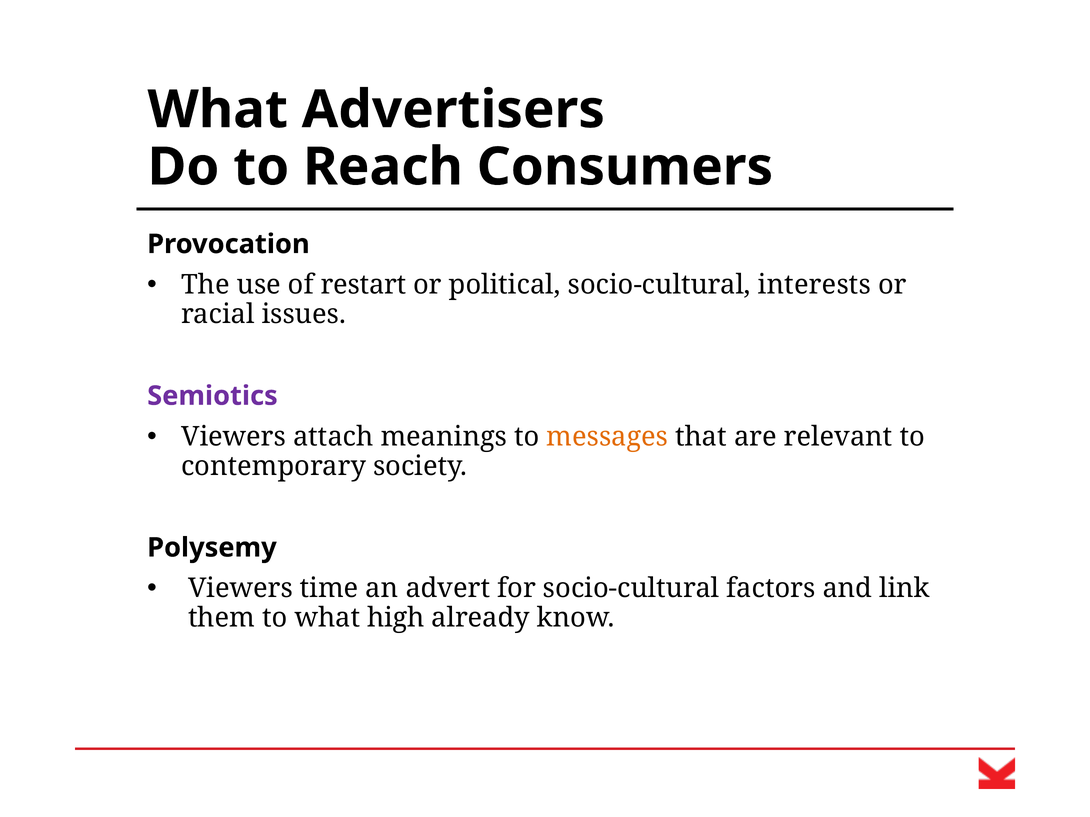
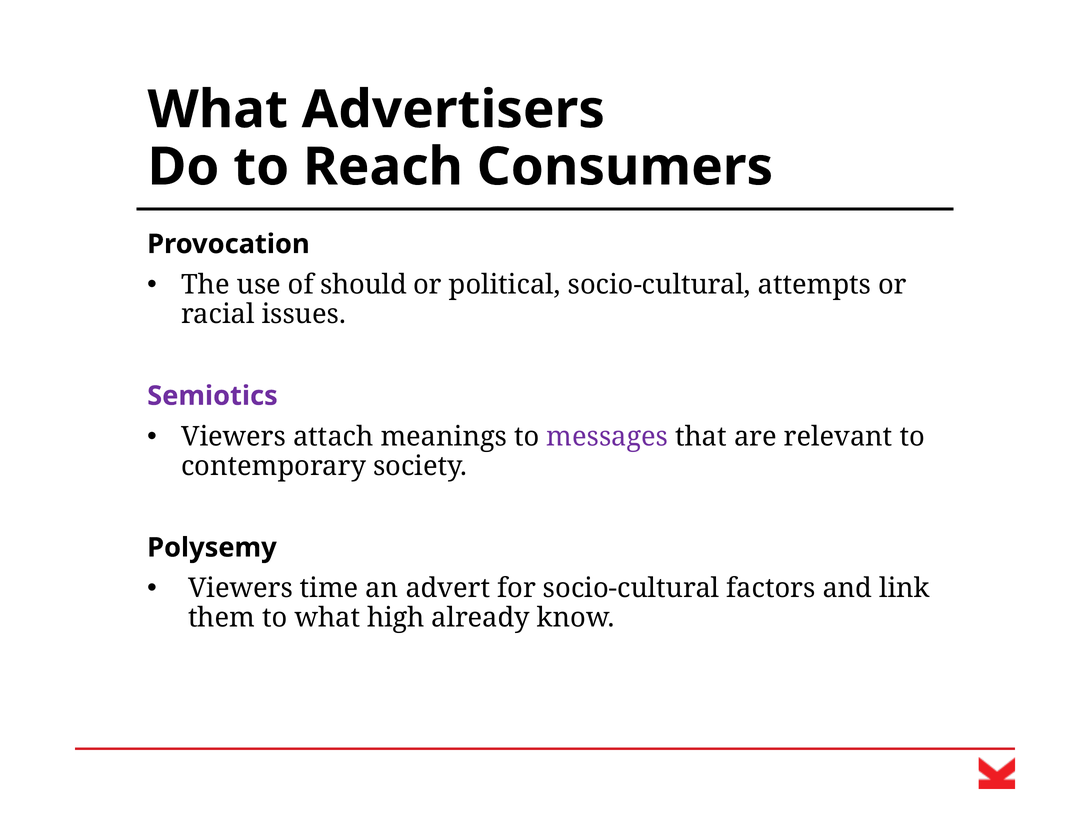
restart: restart -> should
interests: interests -> attempts
messages colour: orange -> purple
